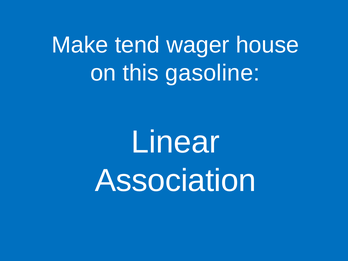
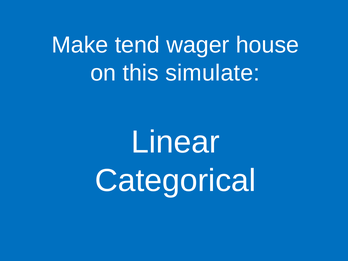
gasoline: gasoline -> simulate
Association: Association -> Categorical
